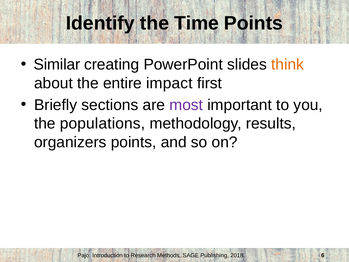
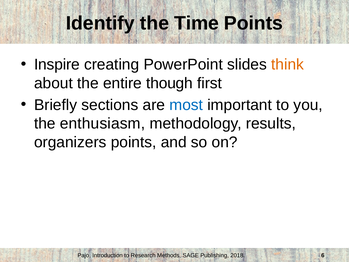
Similar: Similar -> Inspire
impact: impact -> though
most colour: purple -> blue
populations: populations -> enthusiasm
